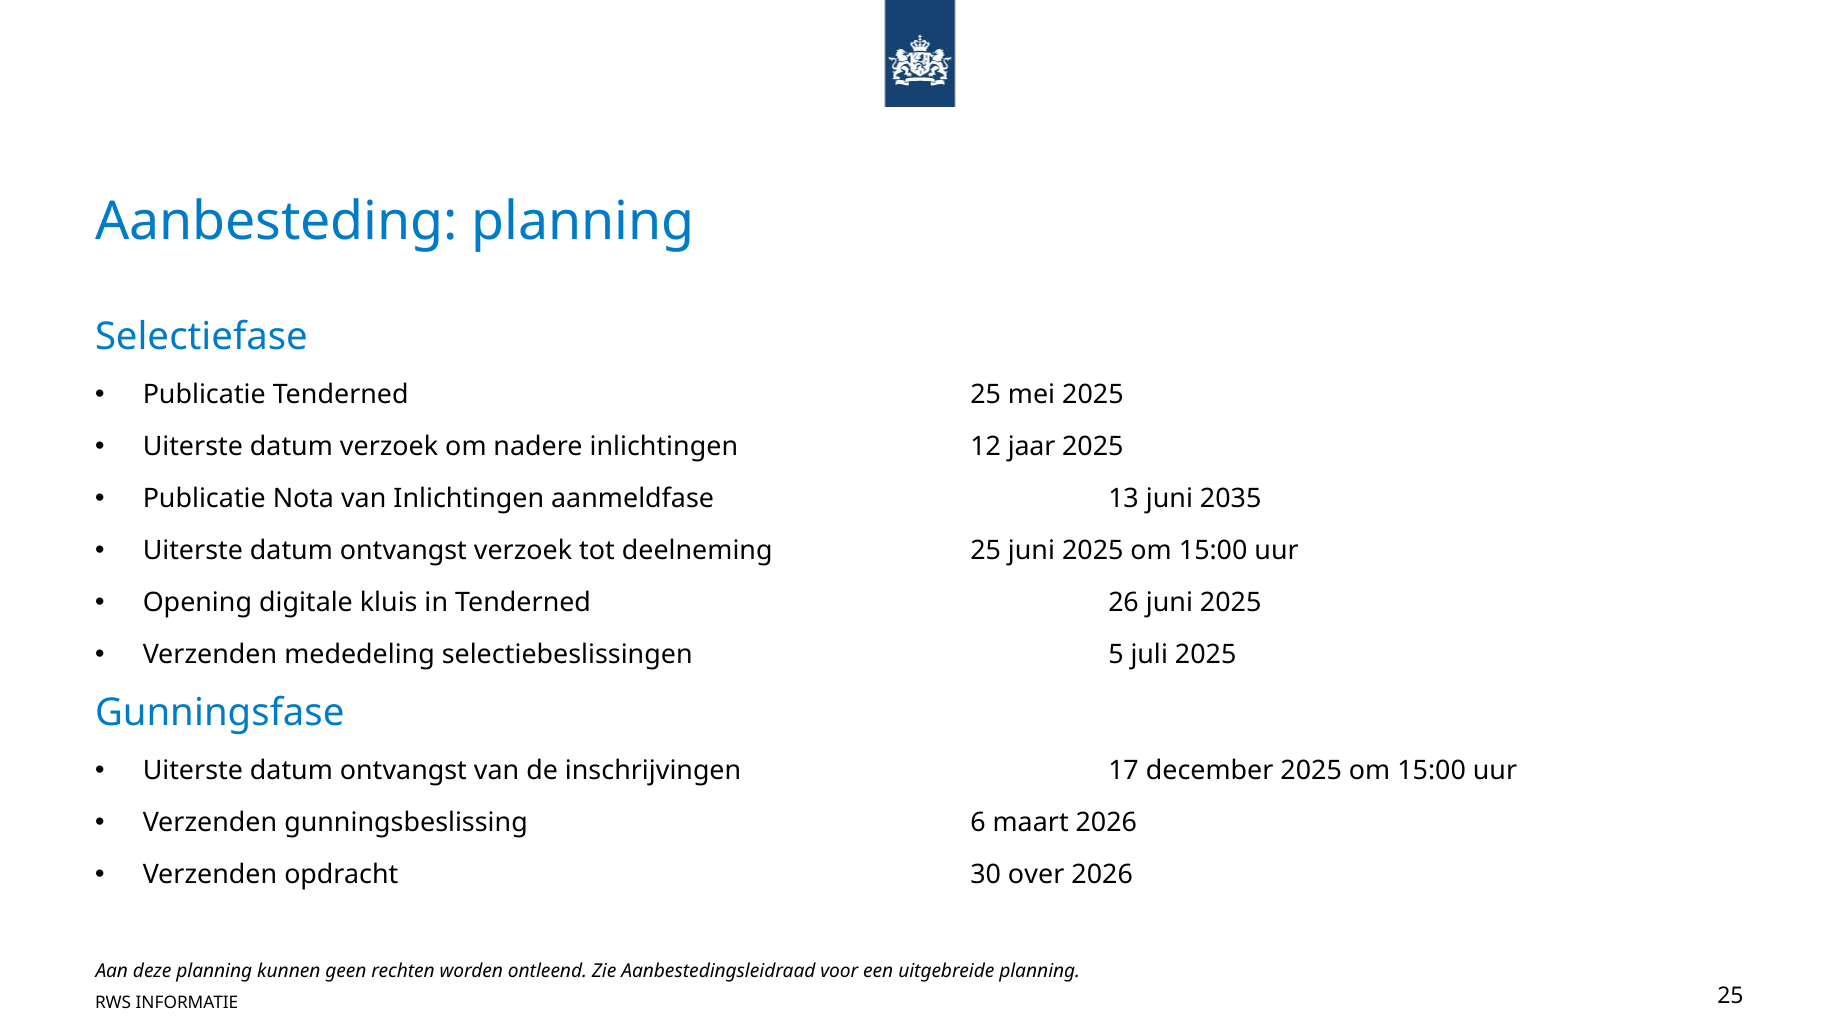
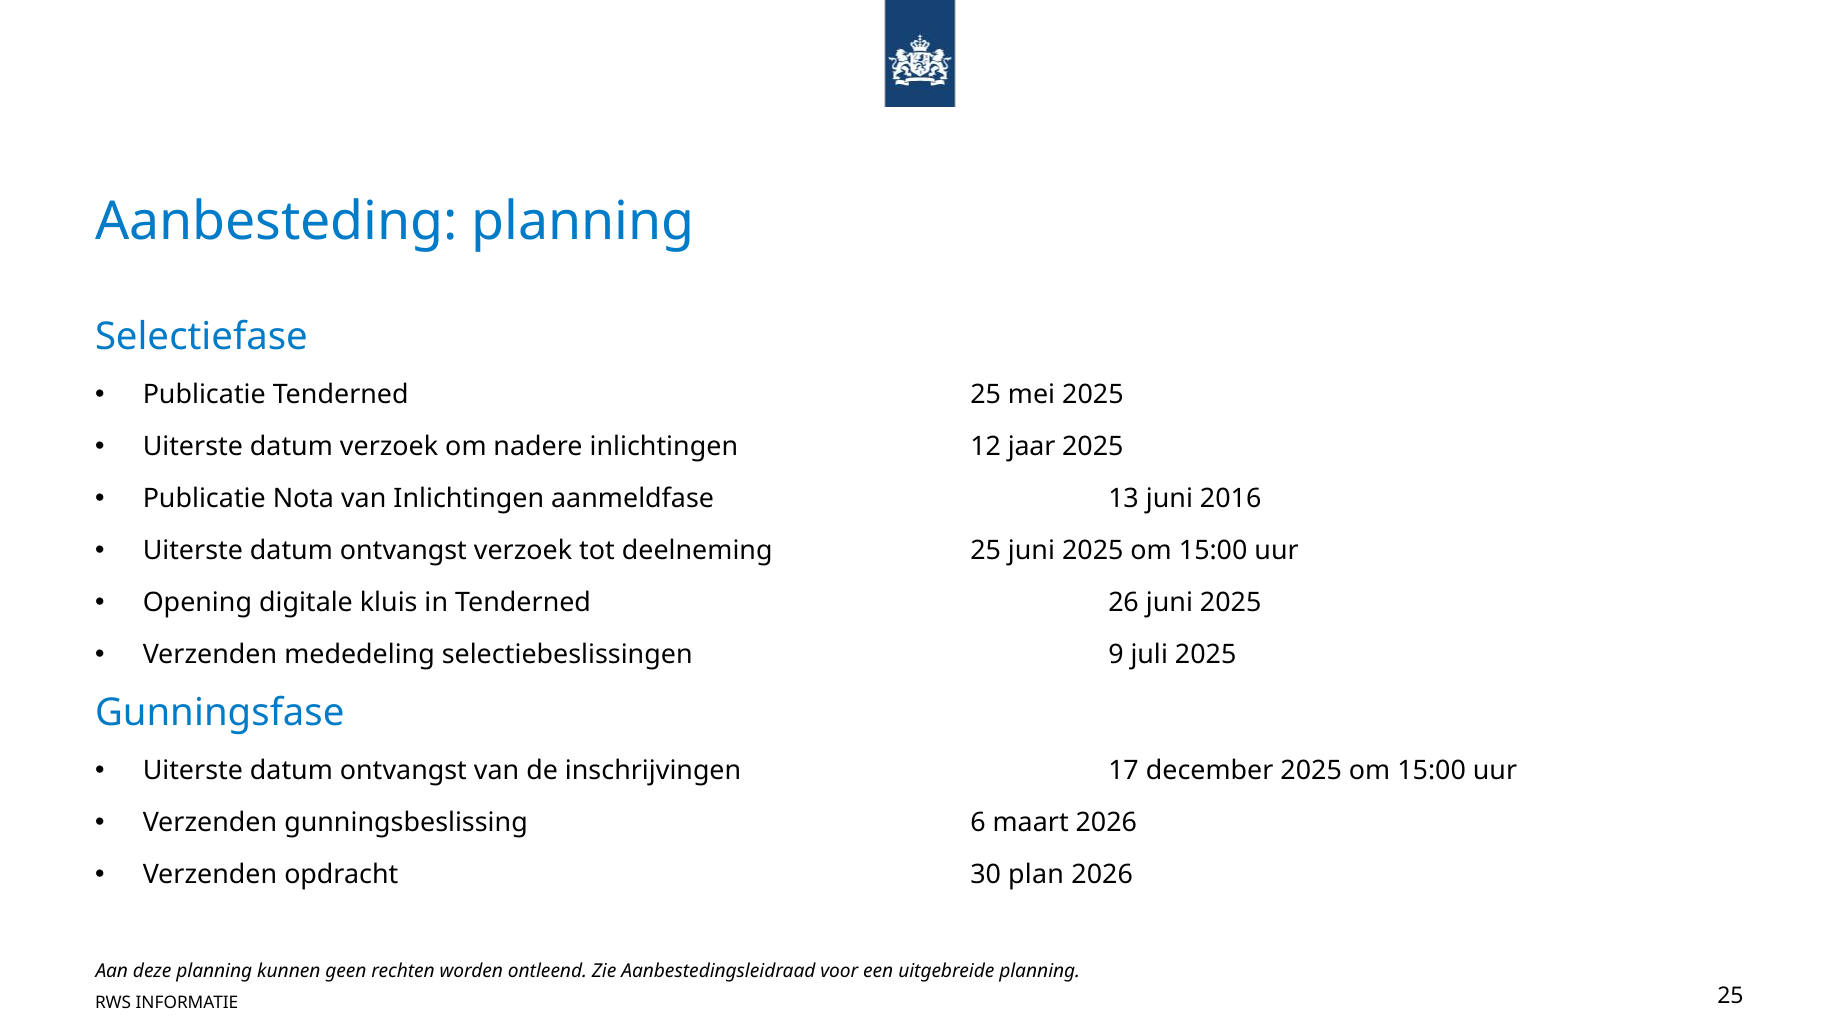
2035: 2035 -> 2016
5: 5 -> 9
over: over -> plan
